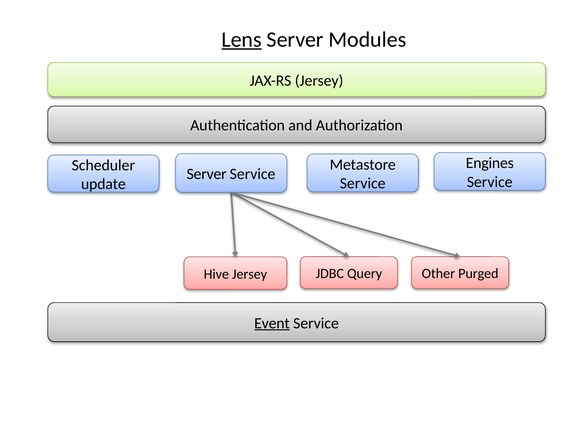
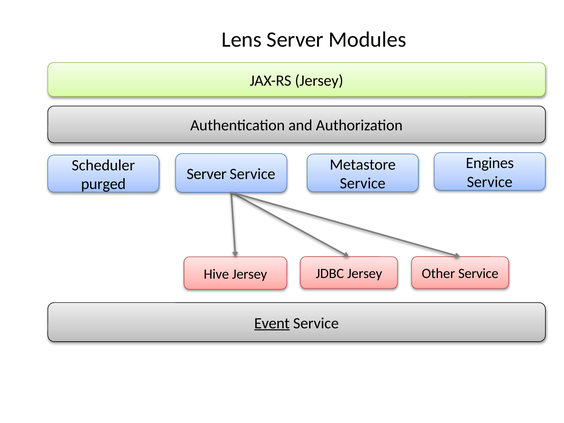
Lens underline: present -> none
update: update -> purged
Other Purged: Purged -> Service
JDBC Query: Query -> Jersey
